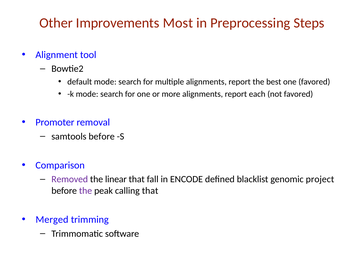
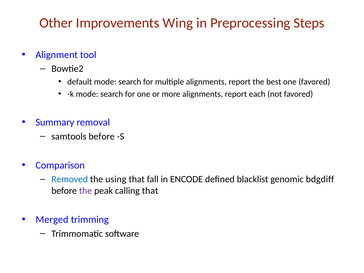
Most: Most -> Wing
Promoter: Promoter -> Summary
Removed colour: purple -> blue
linear: linear -> using
project: project -> bdgdiff
